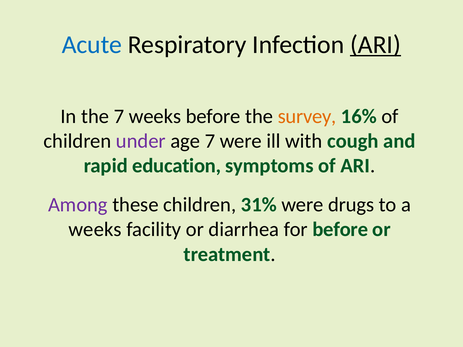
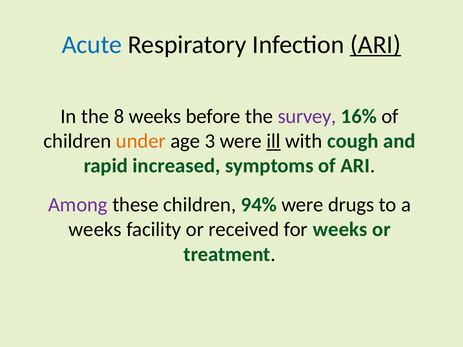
the 7: 7 -> 8
survey colour: orange -> purple
under colour: purple -> orange
age 7: 7 -> 3
ill underline: none -> present
education: education -> increased
31%: 31% -> 94%
diarrhea: diarrhea -> received
for before: before -> weeks
